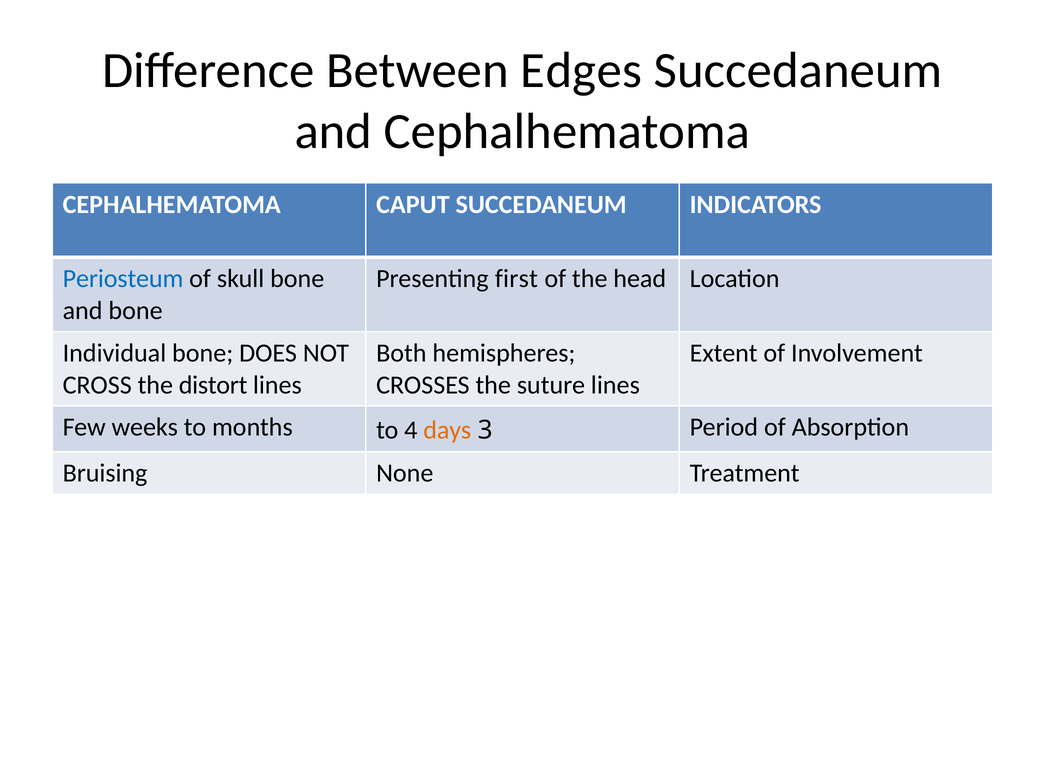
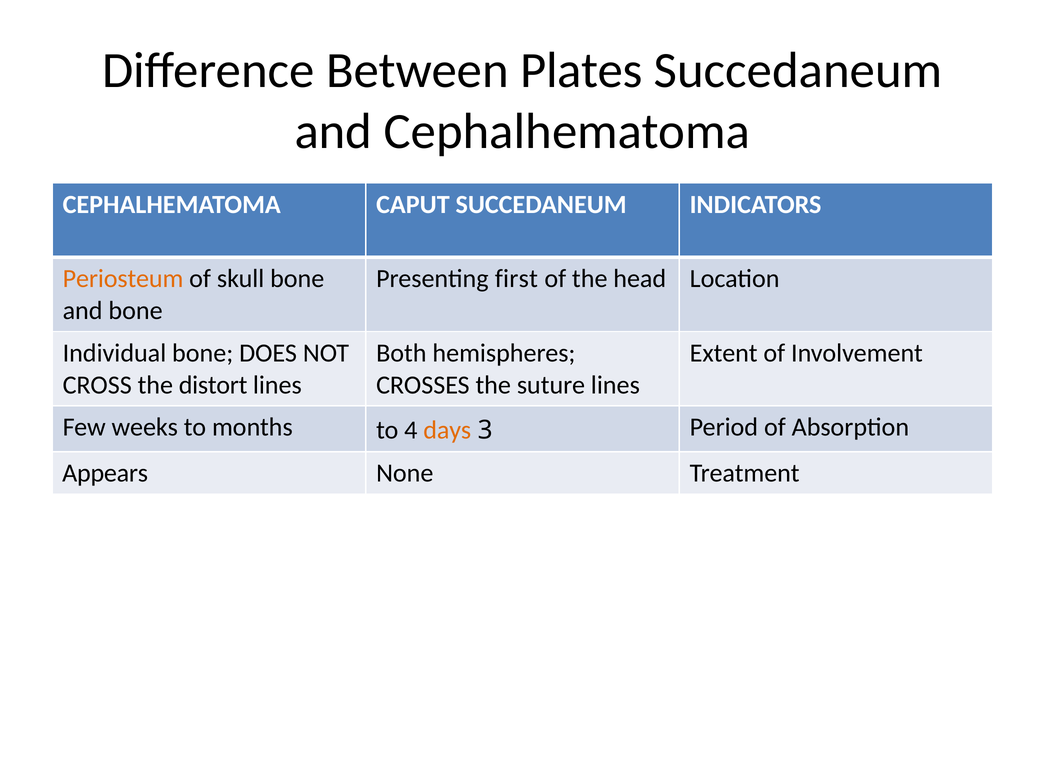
Edges: Edges -> Plates
Periosteum colour: blue -> orange
Bruising: Bruising -> Appears
